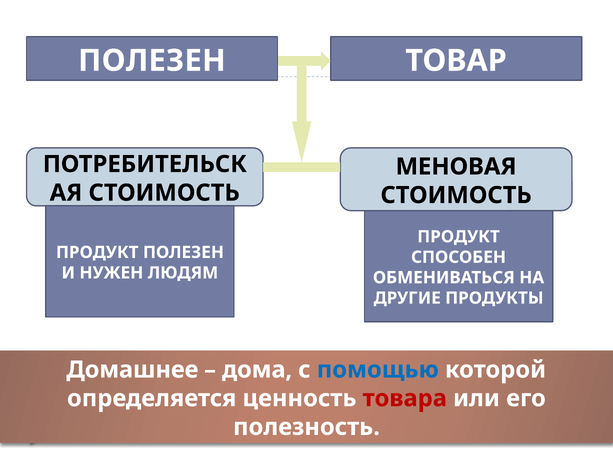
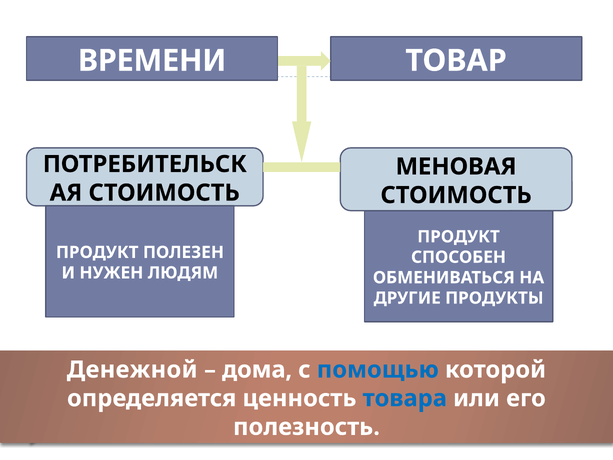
ПОЛЕЗЕН at (152, 61): ПОЛЕЗЕН -> ВРЕМЕНИ
Домашнее: Домашнее -> Денежной
товара colour: red -> blue
